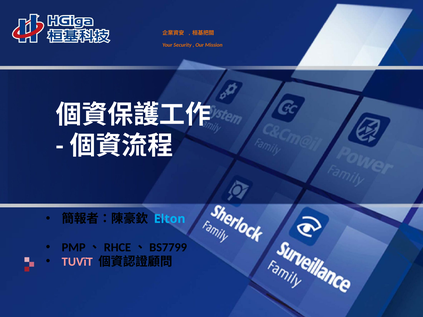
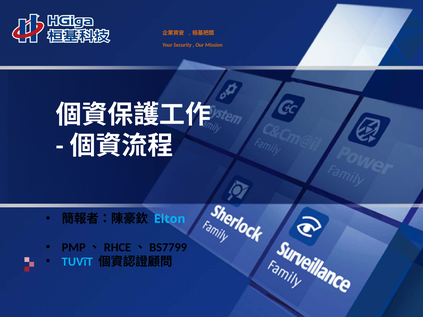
TUVïT colour: pink -> light blue
